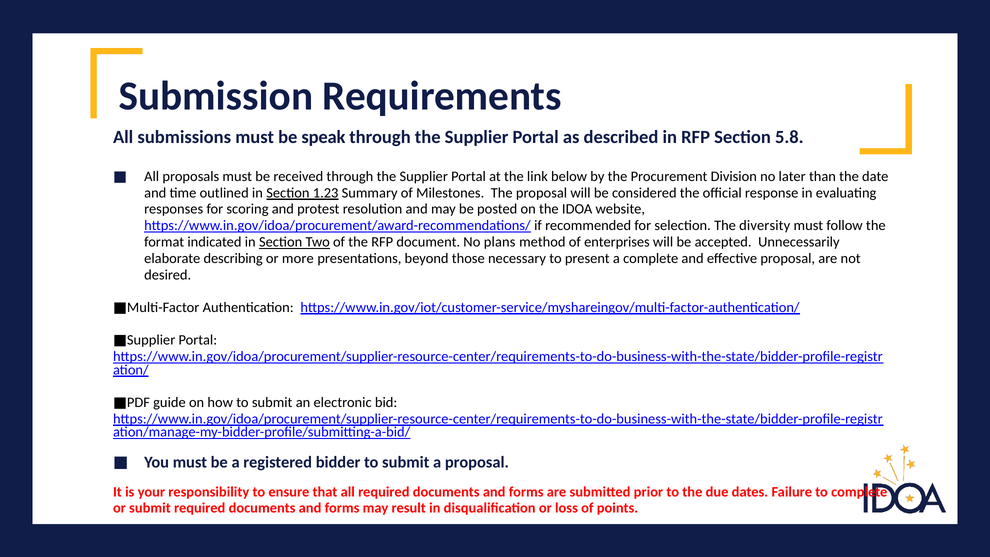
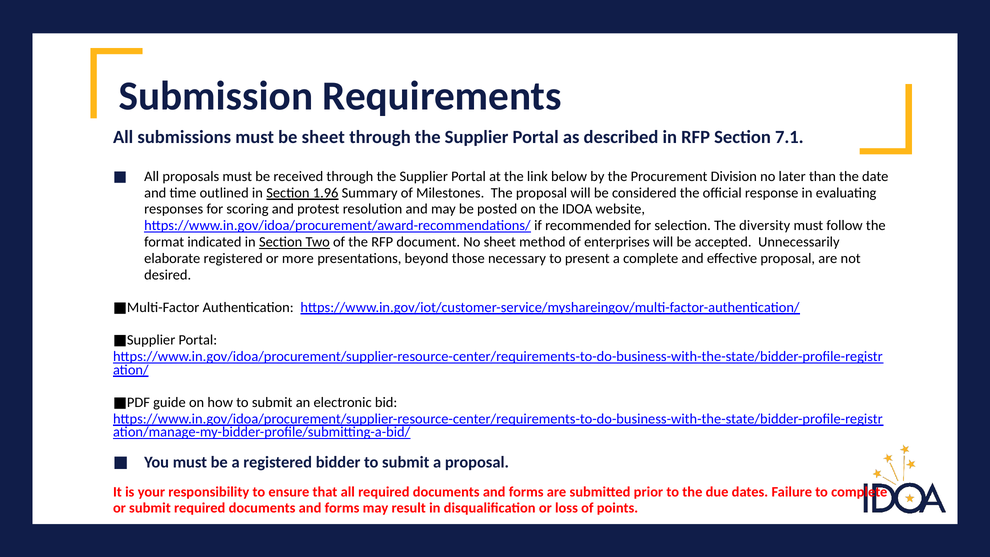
be speak: speak -> sheet
5.8: 5.8 -> 7.1
1.23: 1.23 -> 1.96
No plans: plans -> sheet
elaborate describing: describing -> registered
